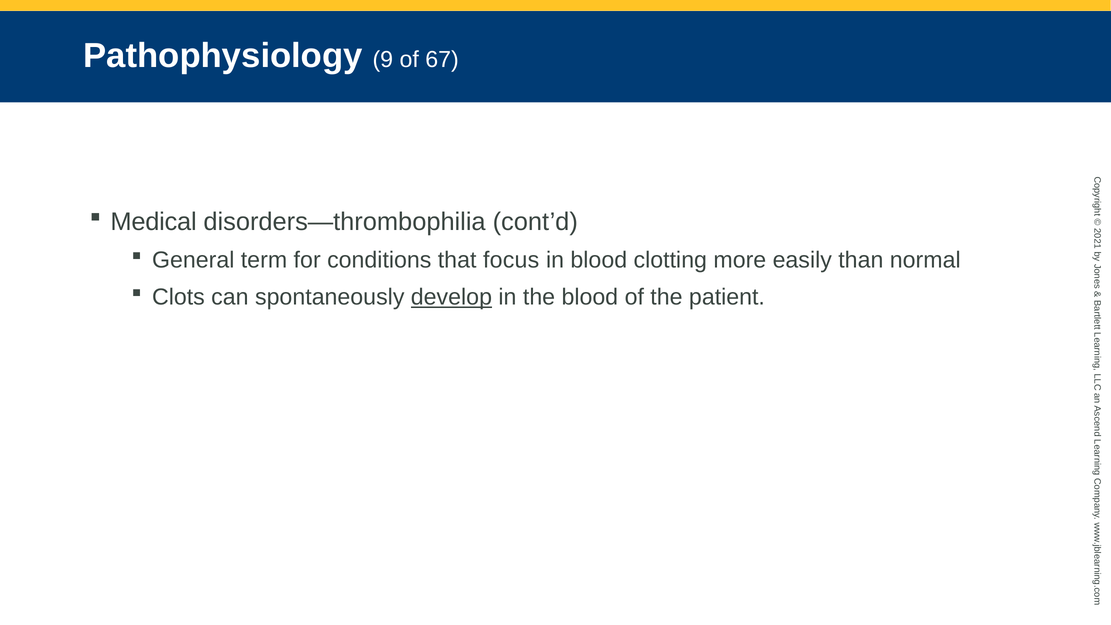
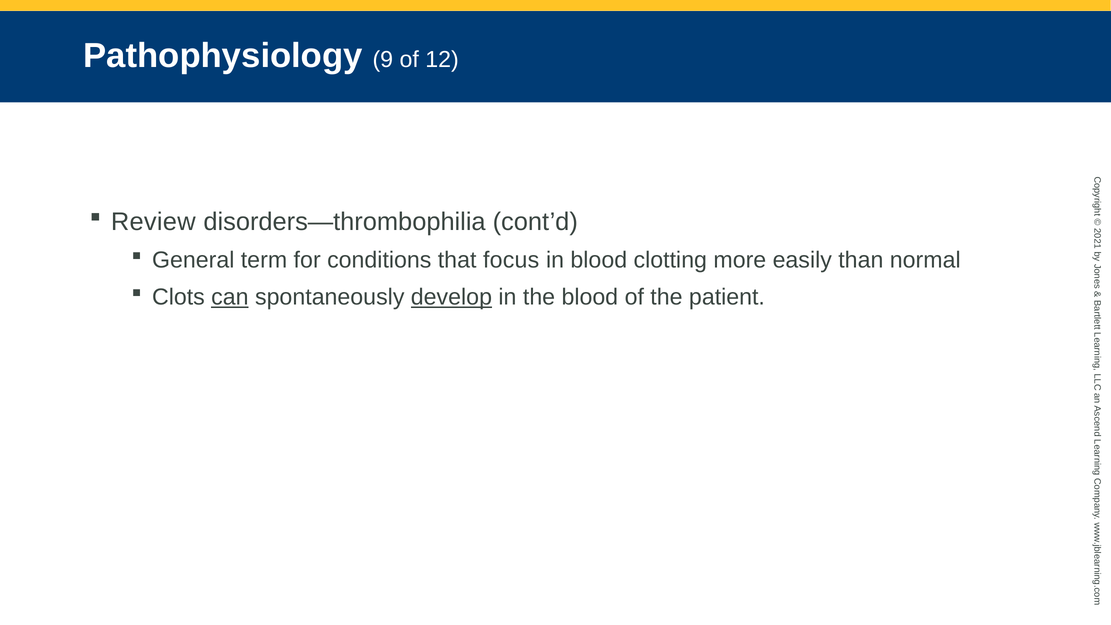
67: 67 -> 12
Medical: Medical -> Review
can underline: none -> present
